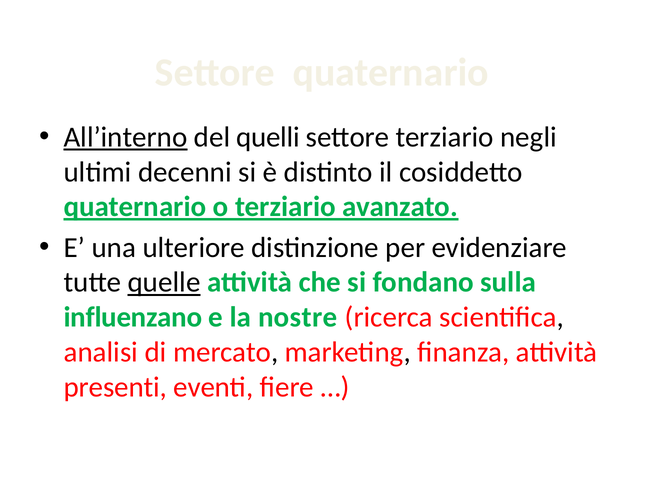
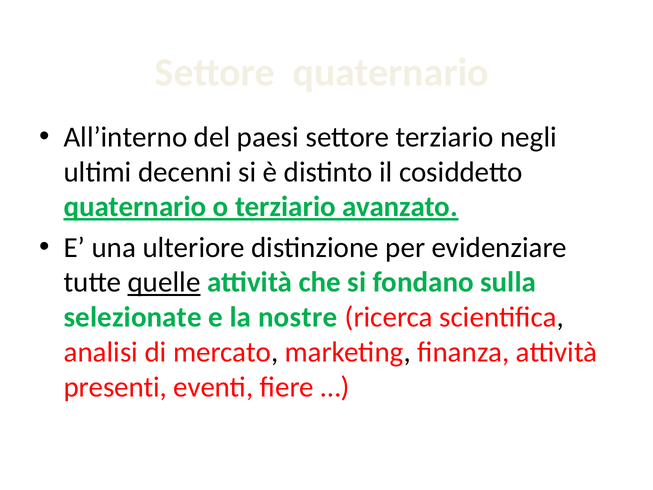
All’interno underline: present -> none
quelli: quelli -> paesi
influenzano: influenzano -> selezionate
